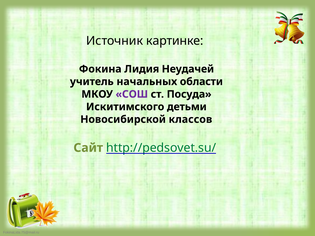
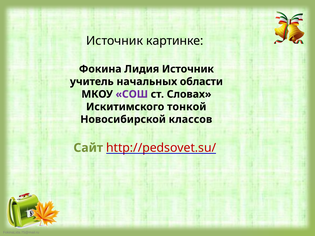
Лидия Неудачей: Неудачей -> Источник
Посуда: Посуда -> Словах
детьми: детьми -> тонкой
http://pedsovet.su/ colour: green -> red
